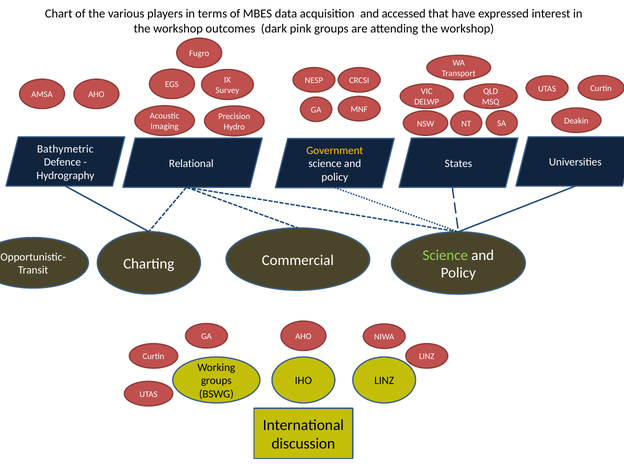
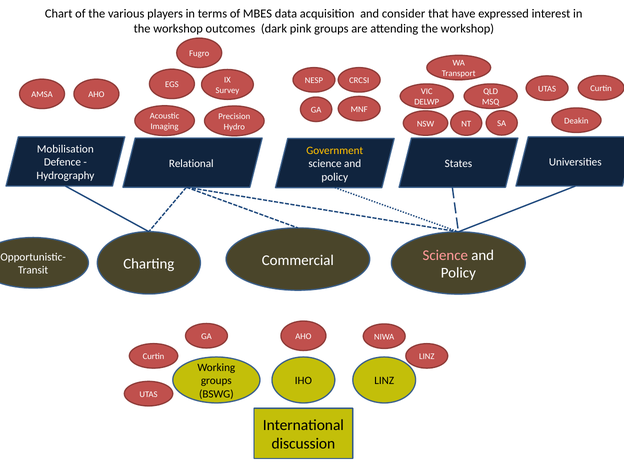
accessed: accessed -> consider
Bathymetric: Bathymetric -> Mobilisation
Science at (445, 255) colour: light green -> pink
